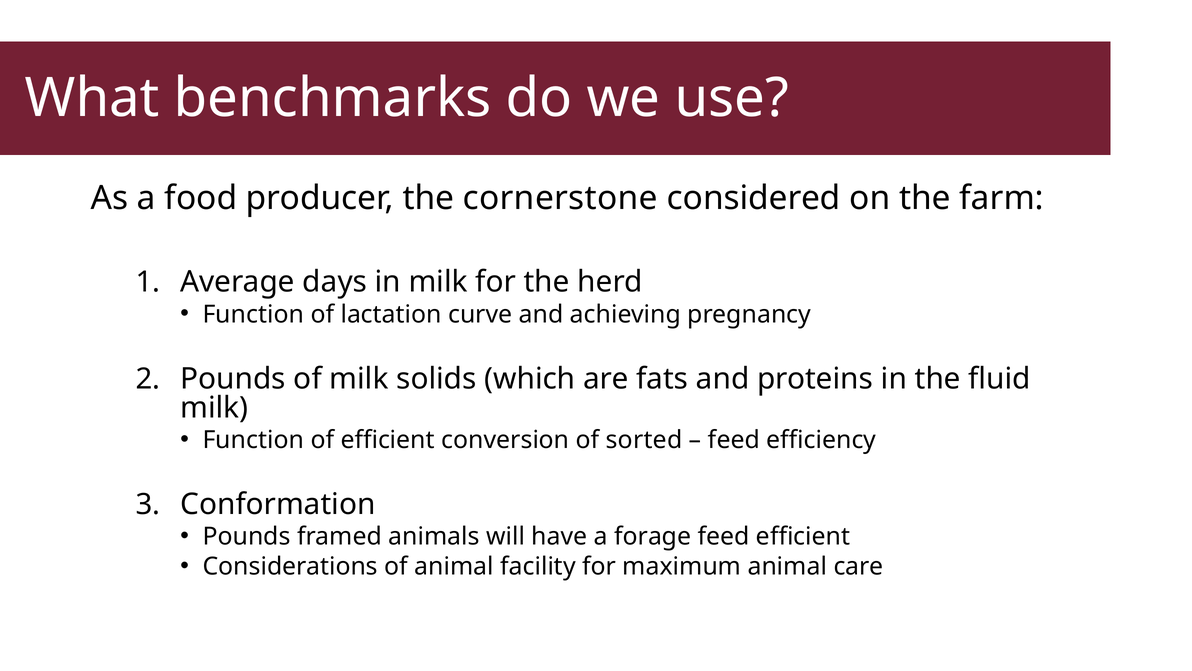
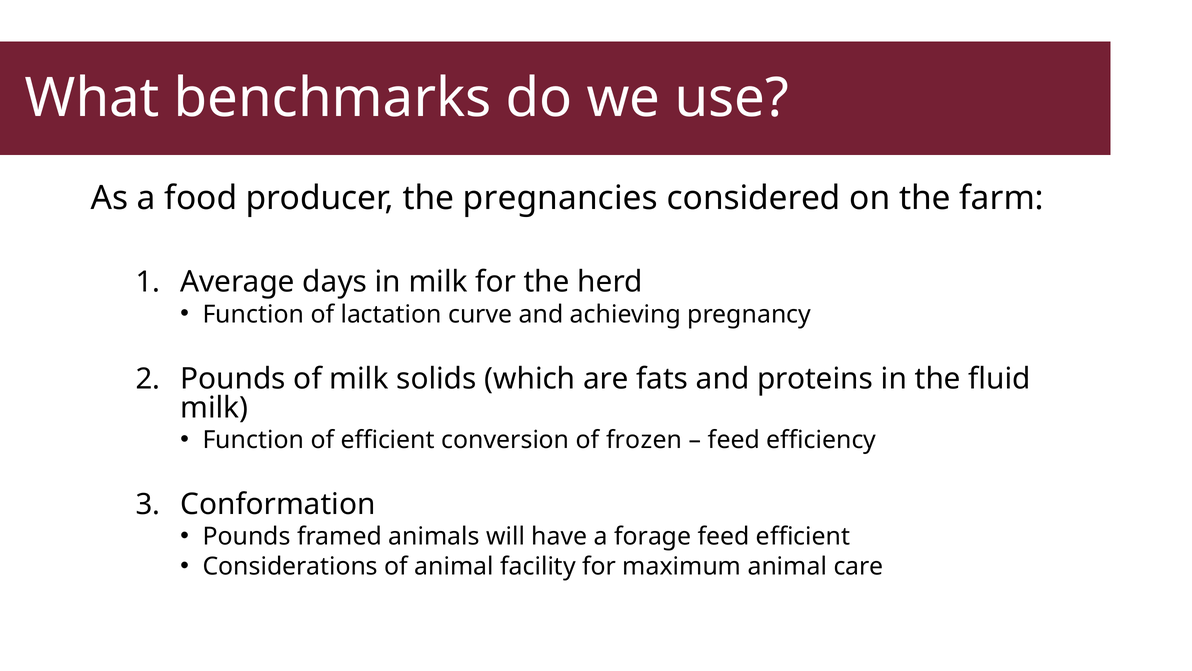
cornerstone: cornerstone -> pregnancies
sorted: sorted -> frozen
